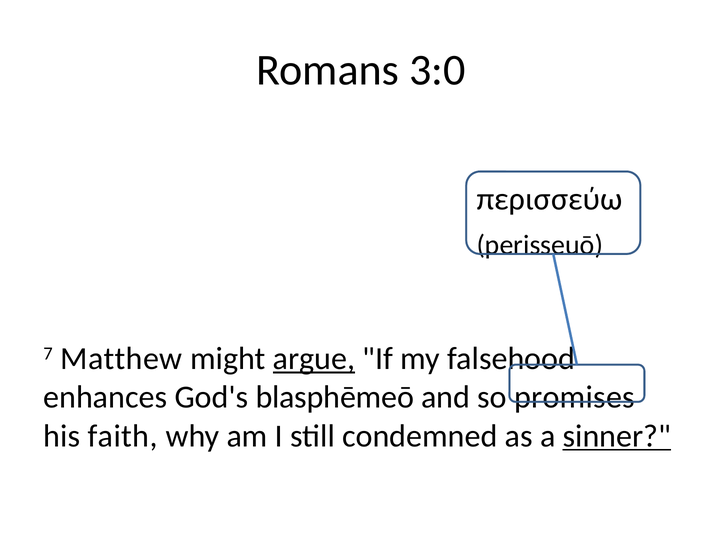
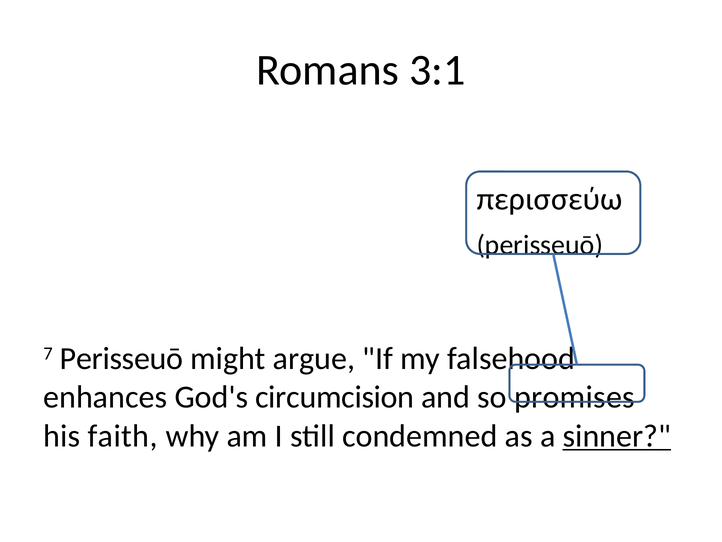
3:0: 3:0 -> 3:1
7 Matthew: Matthew -> Perisseuō
argue underline: present -> none
blasphēmeō: blasphēmeō -> circumcision
